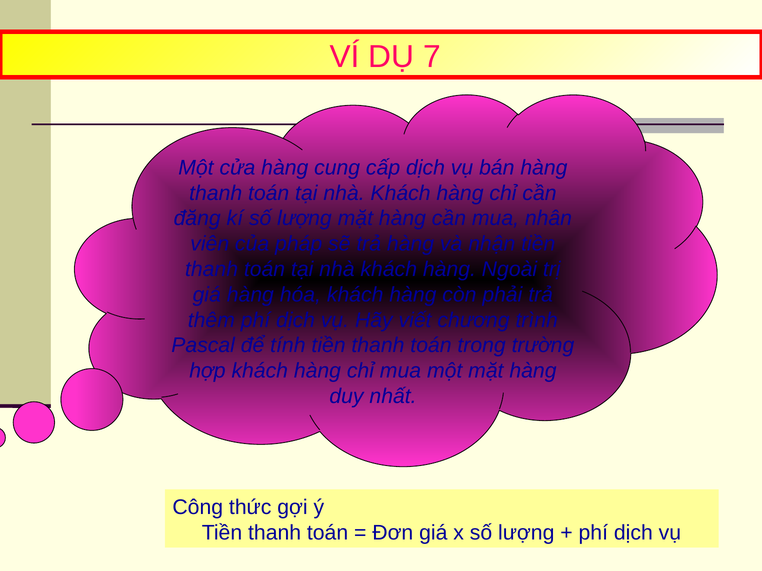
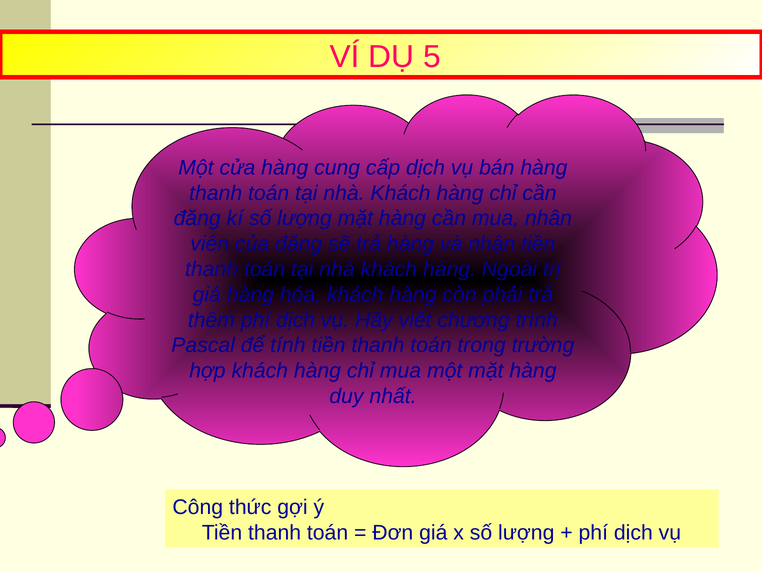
7: 7 -> 5
của pháp: pháp -> đăng
